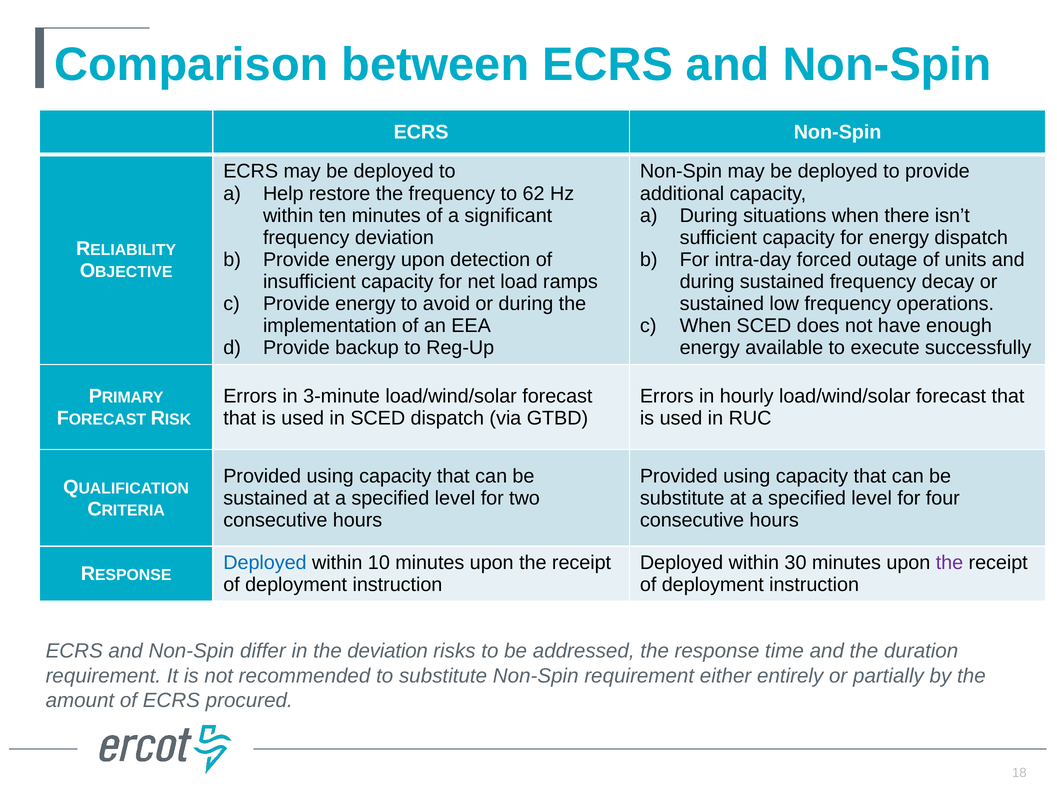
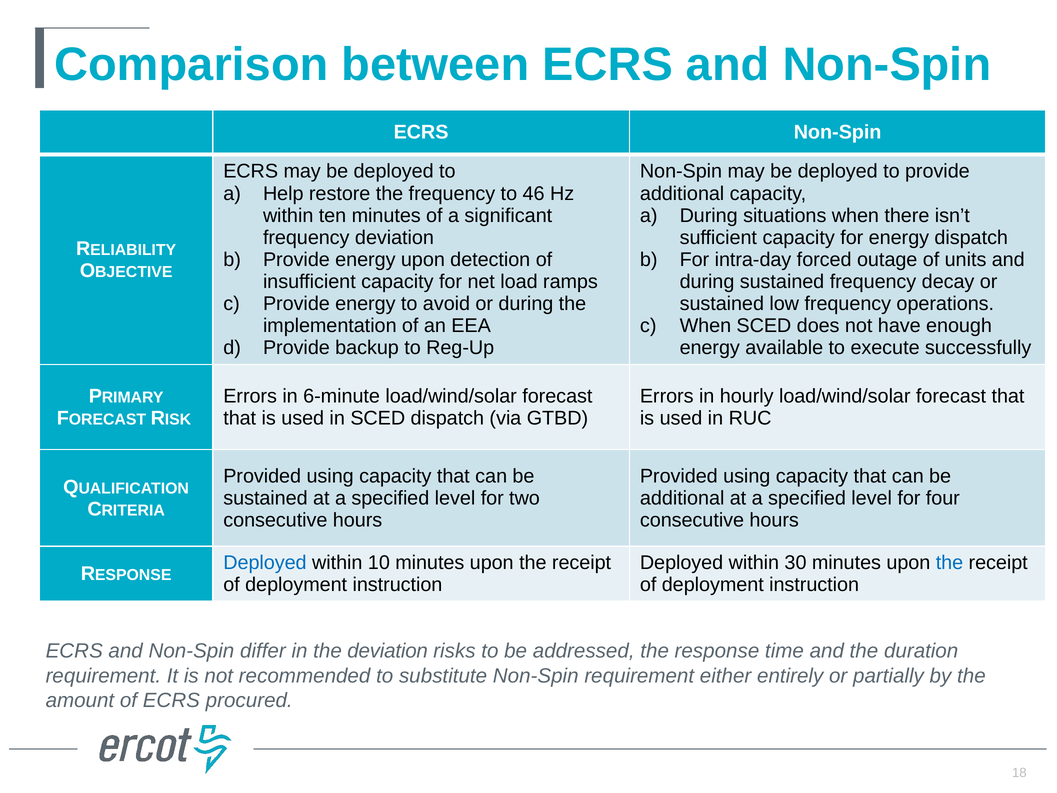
62: 62 -> 46
3-minute: 3-minute -> 6-minute
substitute at (682, 498): substitute -> additional
the at (950, 563) colour: purple -> blue
